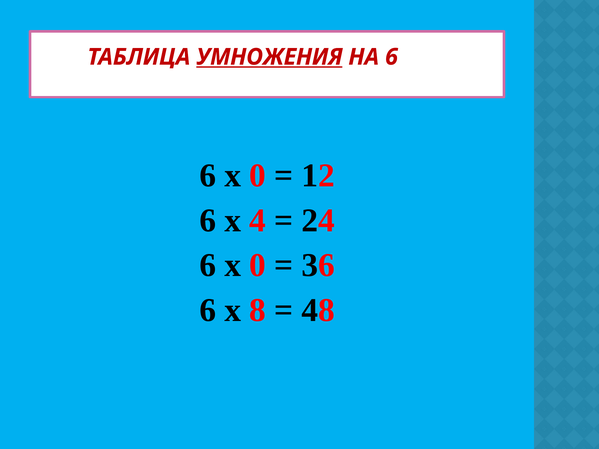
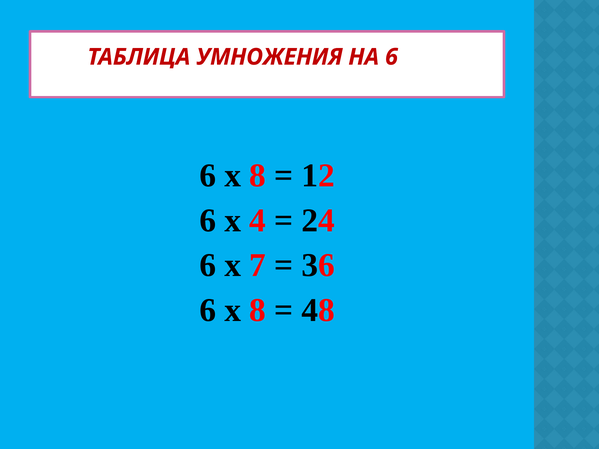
УМНОЖЕНИЯ underline: present -> none
0 at (258, 176): 0 -> 8
0 at (258, 265): 0 -> 7
